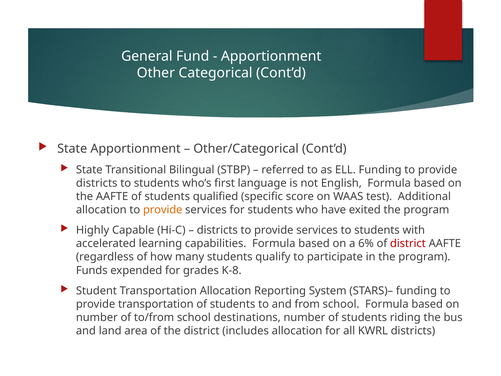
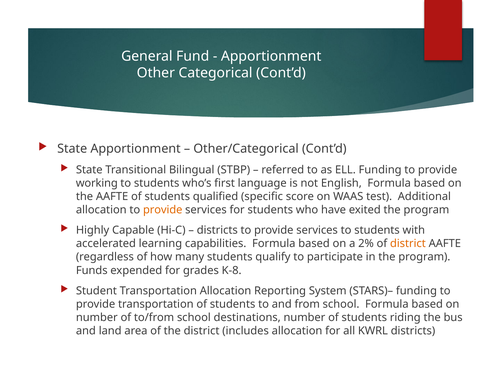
districts at (97, 183): districts -> working
6%: 6% -> 2%
district at (408, 243) colour: red -> orange
